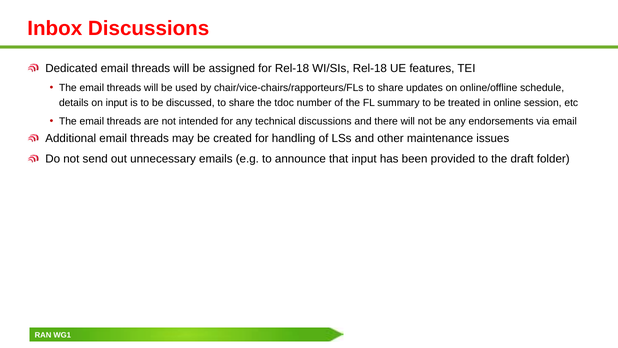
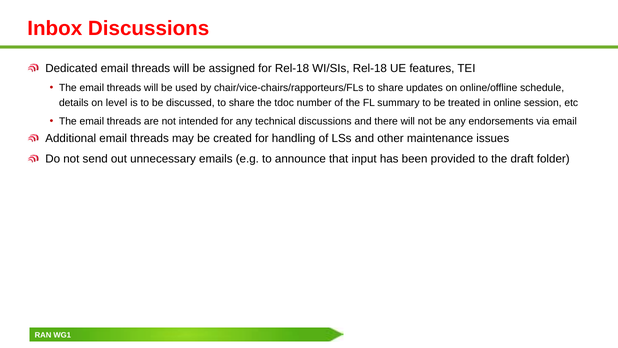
on input: input -> level
